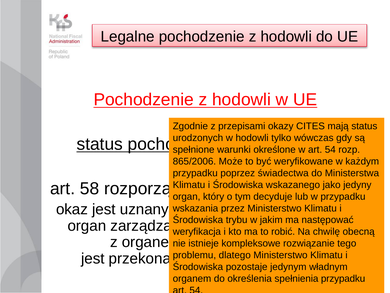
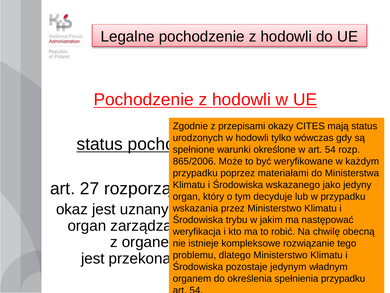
świadectwa: świadectwa -> materiałami
58: 58 -> 27
